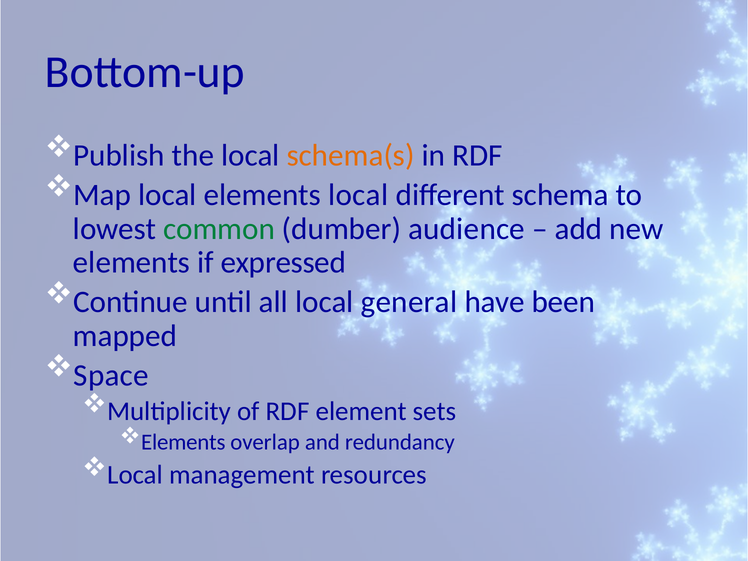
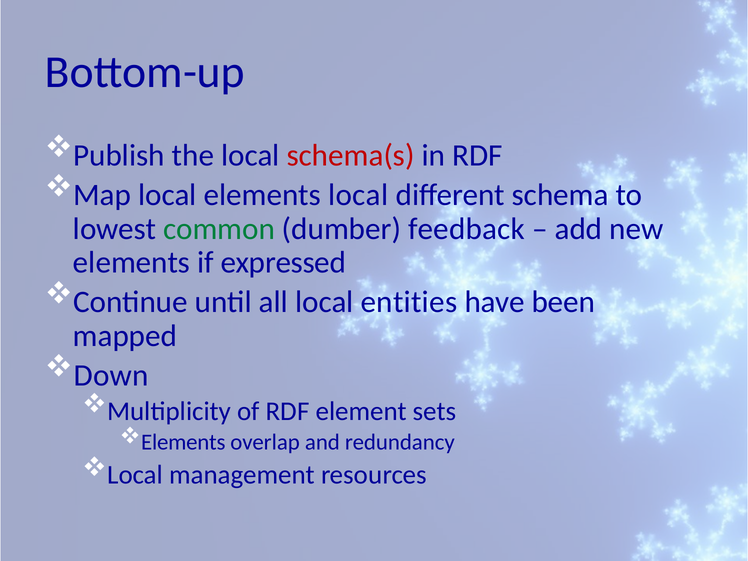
schema(s colour: orange -> red
audience: audience -> feedback
general: general -> entities
Space: Space -> Down
